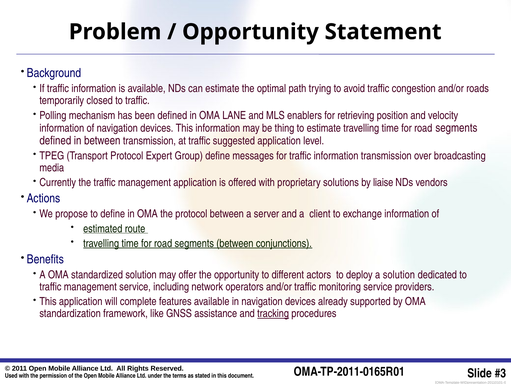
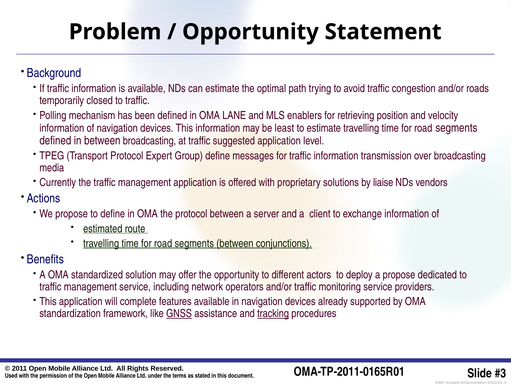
thing: thing -> least
between transmission: transmission -> broadcasting
a solution: solution -> propose
GNSS underline: none -> present
